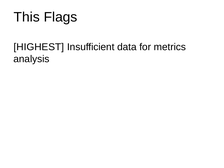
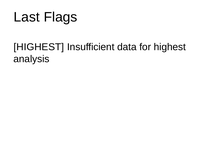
This: This -> Last
for metrics: metrics -> highest
